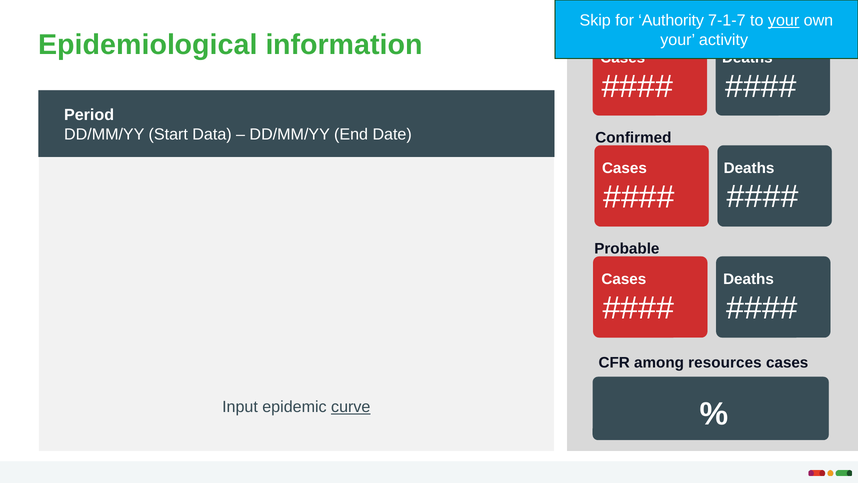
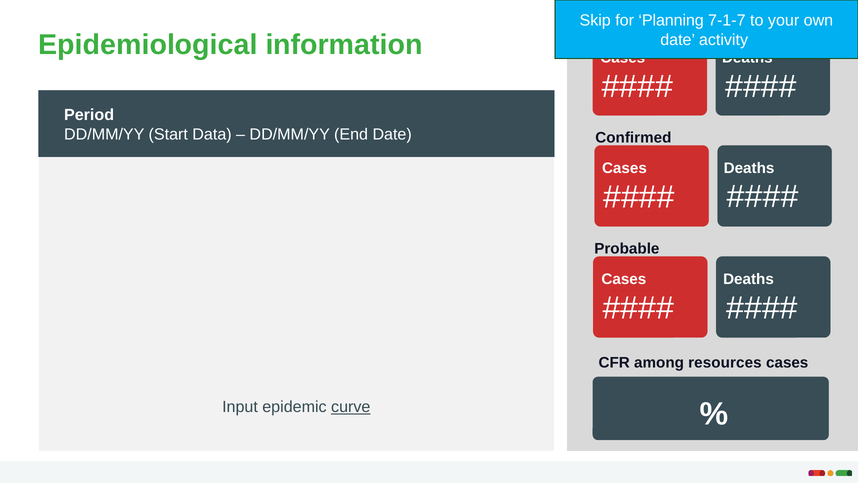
Authority: Authority -> Planning
your at (784, 21) underline: present -> none
your at (678, 40): your -> date
